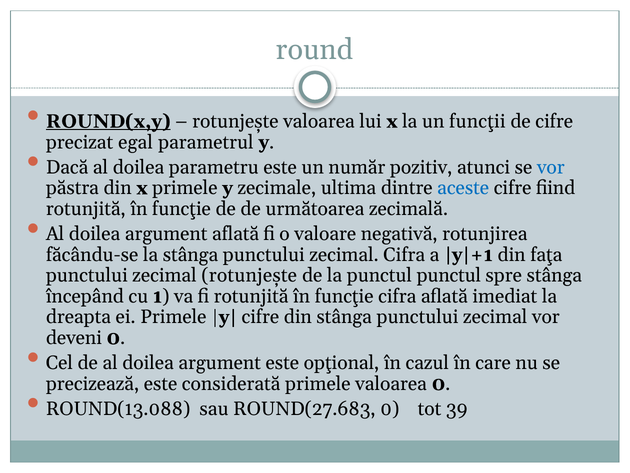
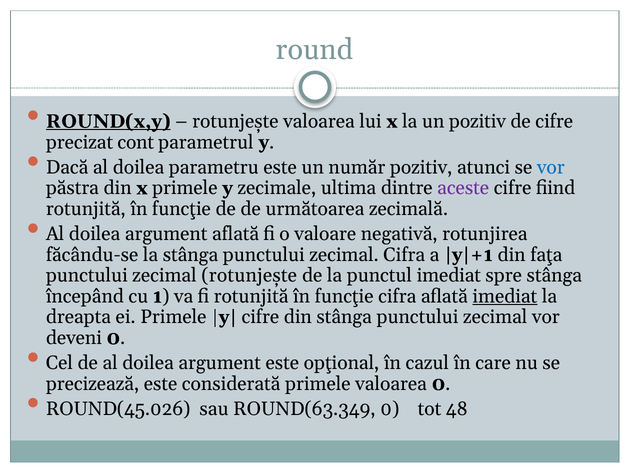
un funcţii: funcţii -> pozitiv
egal: egal -> cont
aceste colour: blue -> purple
punctul punctul: punctul -> imediat
imediat at (505, 296) underline: none -> present
ROUND(13.088: ROUND(13.088 -> ROUND(45.026
ROUND(27.683: ROUND(27.683 -> ROUND(63.349
39: 39 -> 48
